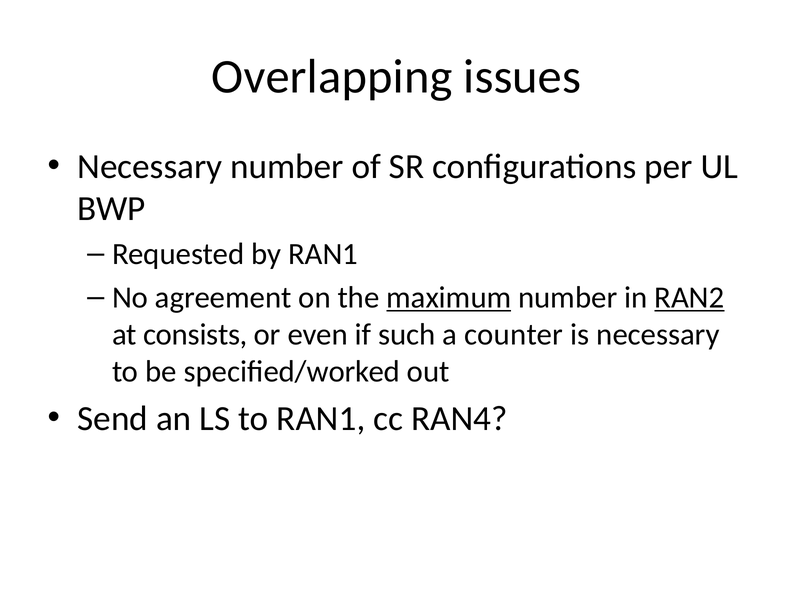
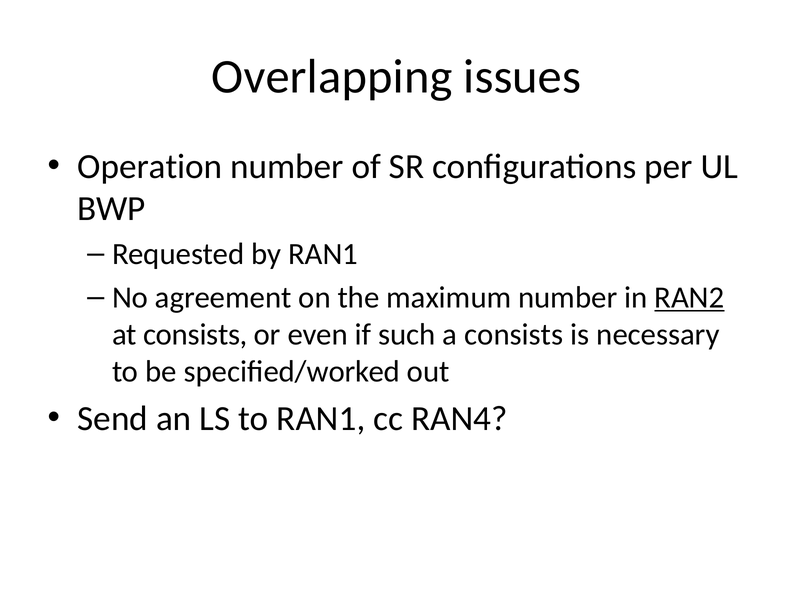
Necessary at (150, 166): Necessary -> Operation
maximum underline: present -> none
a counter: counter -> consists
